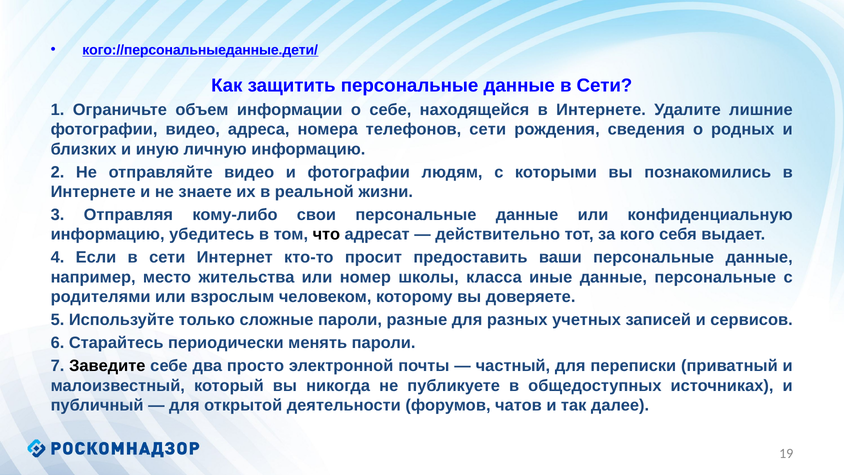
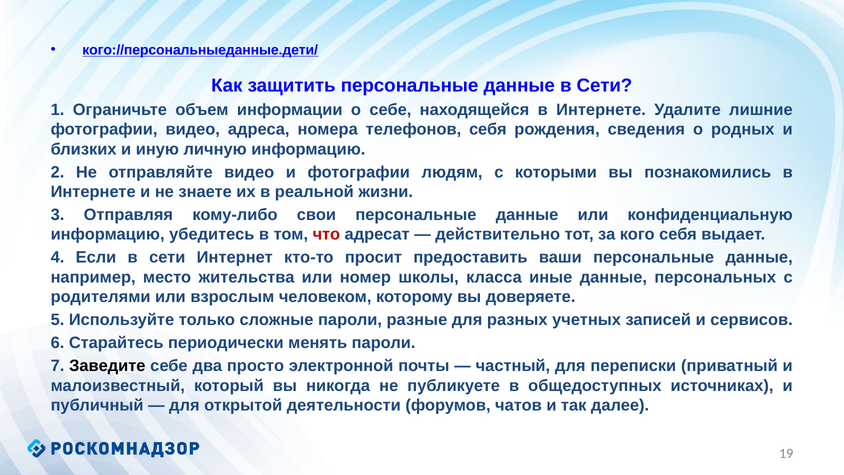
телефонов сети: сети -> себя
что colour: black -> red
данные персональные: персональные -> персональных
